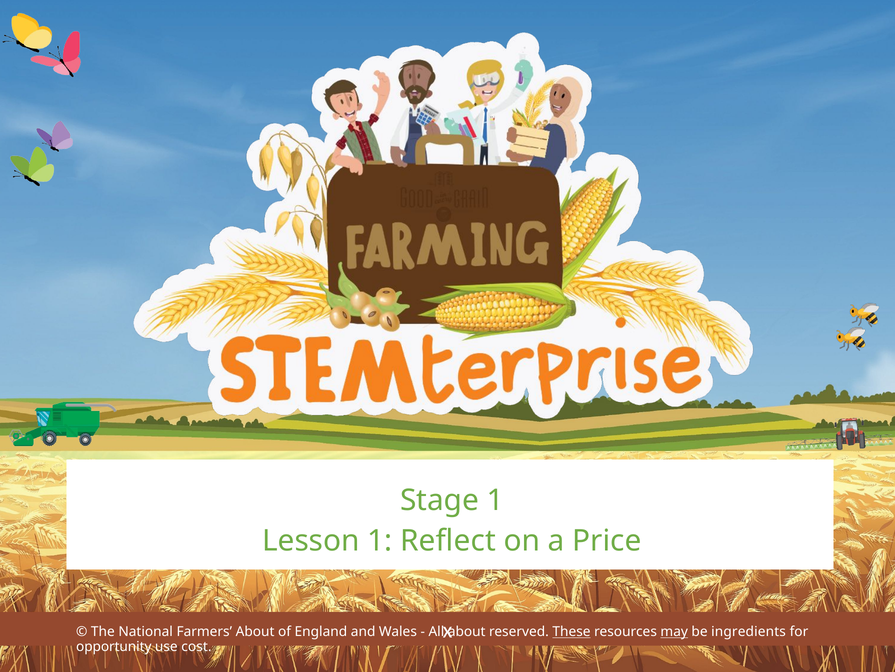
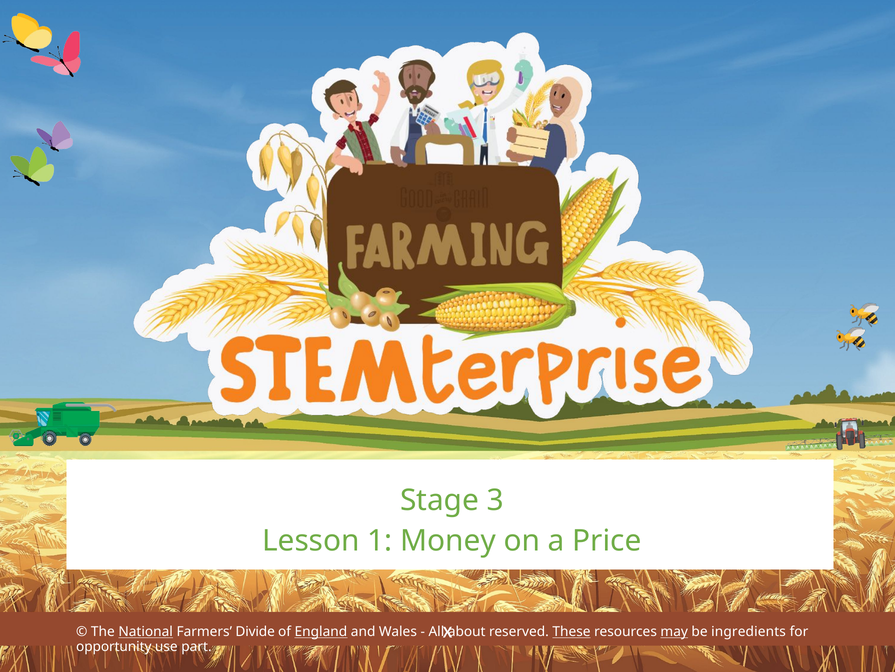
Stage 1: 1 -> 3
Reflect: Reflect -> Money
National underline: none -> present
Farmers About: About -> Divide
England underline: none -> present
cost: cost -> part
